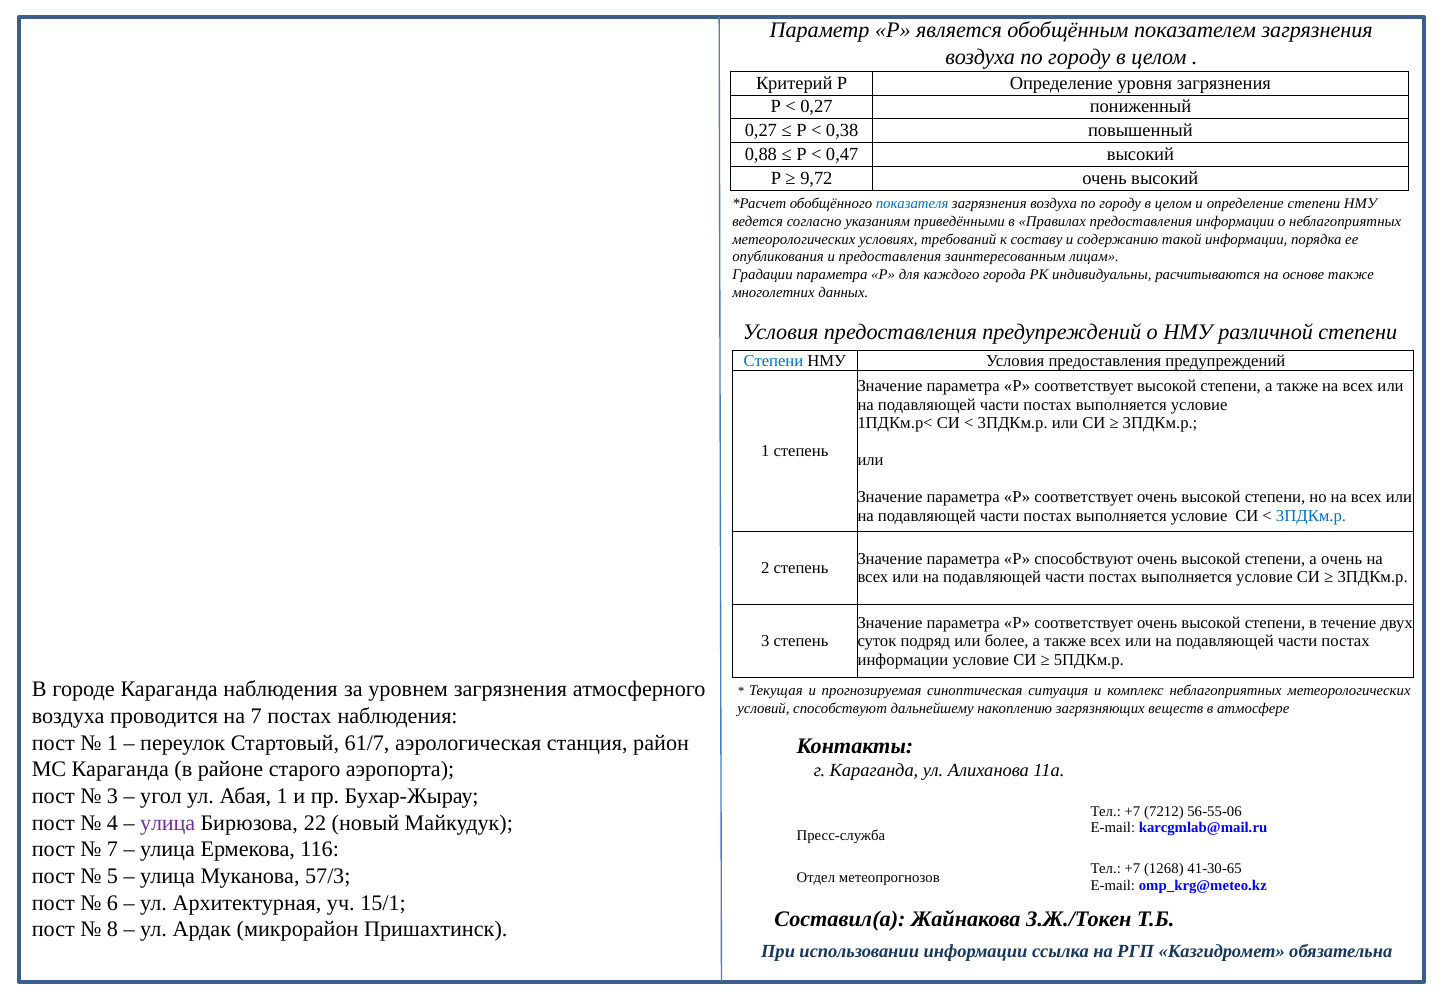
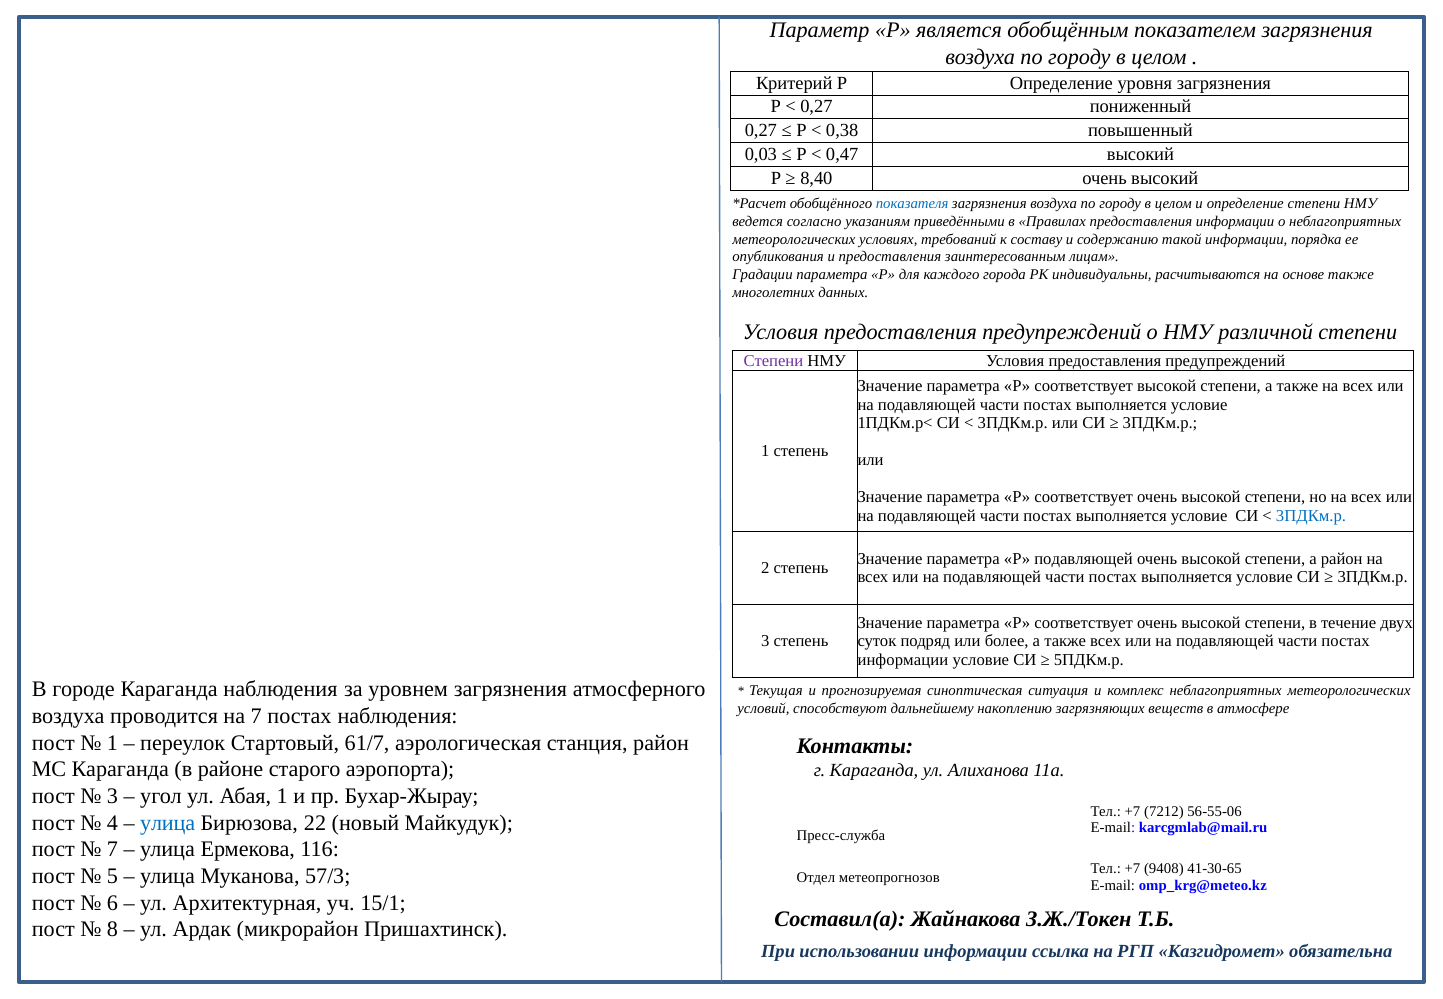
0,88: 0,88 -> 0,03
9,72: 9,72 -> 8,40
Степени at (773, 361) colour: blue -> purple
Р способствуют: способствуют -> подавляющей
а очень: очень -> район
улица at (168, 823) colour: purple -> blue
1268: 1268 -> 9408
